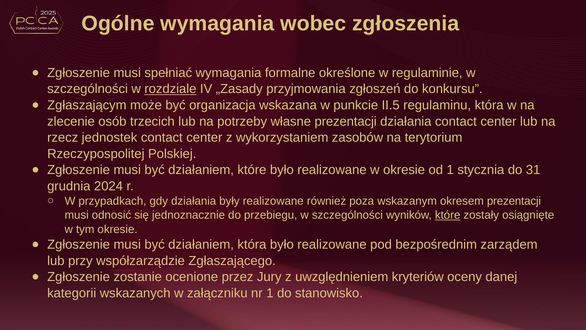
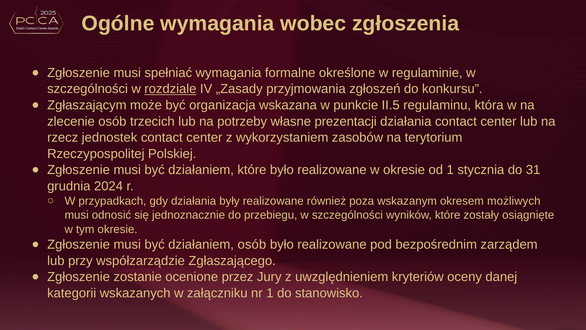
okresem prezentacji: prezentacji -> możliwych
które at (448, 215) underline: present -> none
działaniem która: która -> osób
